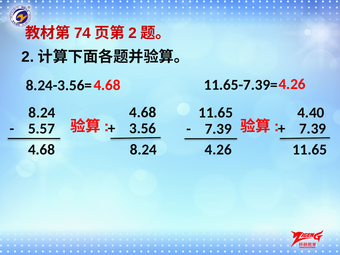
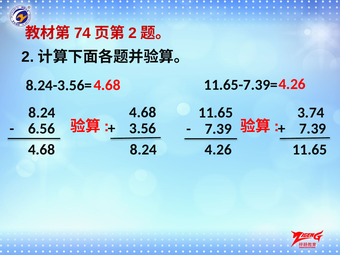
4.40: 4.40 -> 3.74
5.57: 5.57 -> 6.56
